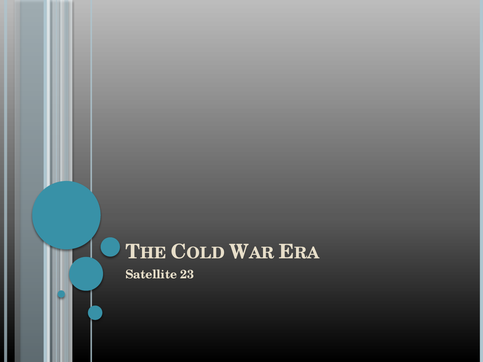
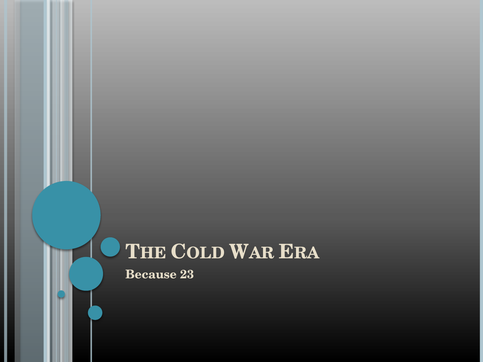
Satellite: Satellite -> Because
